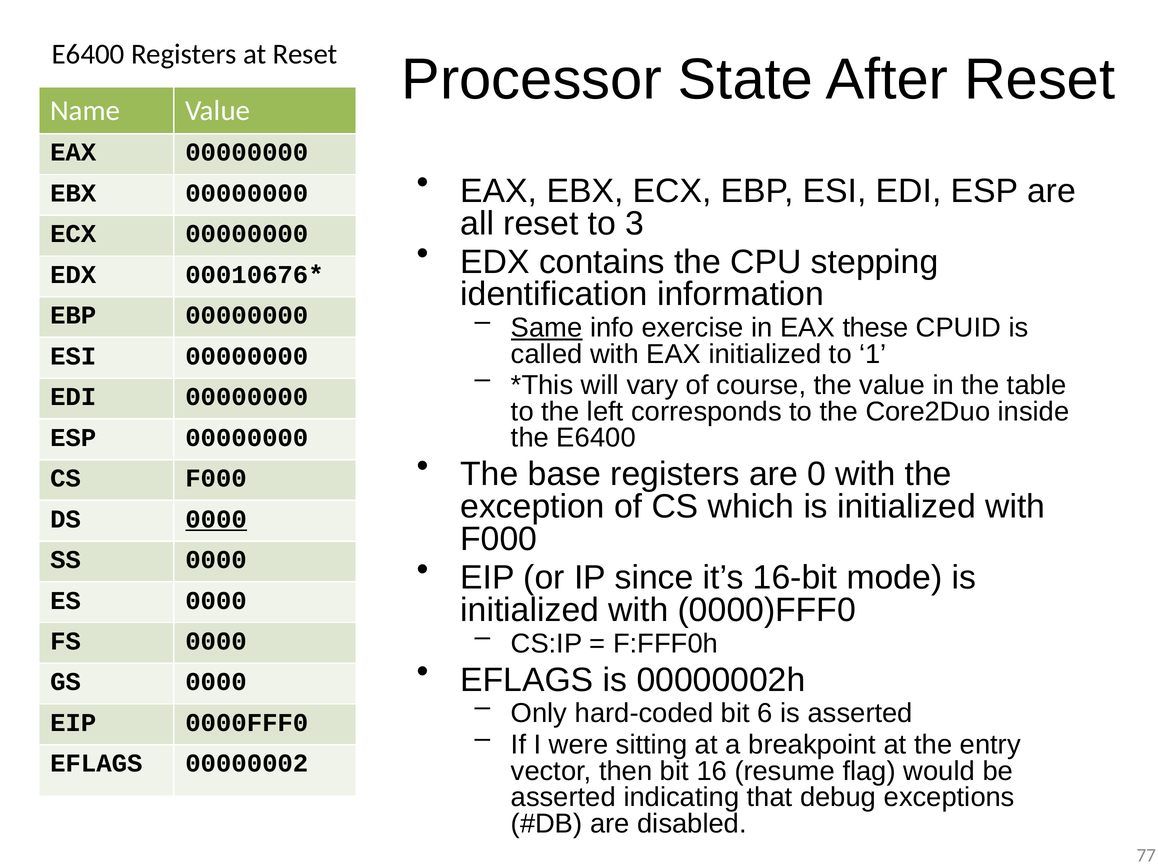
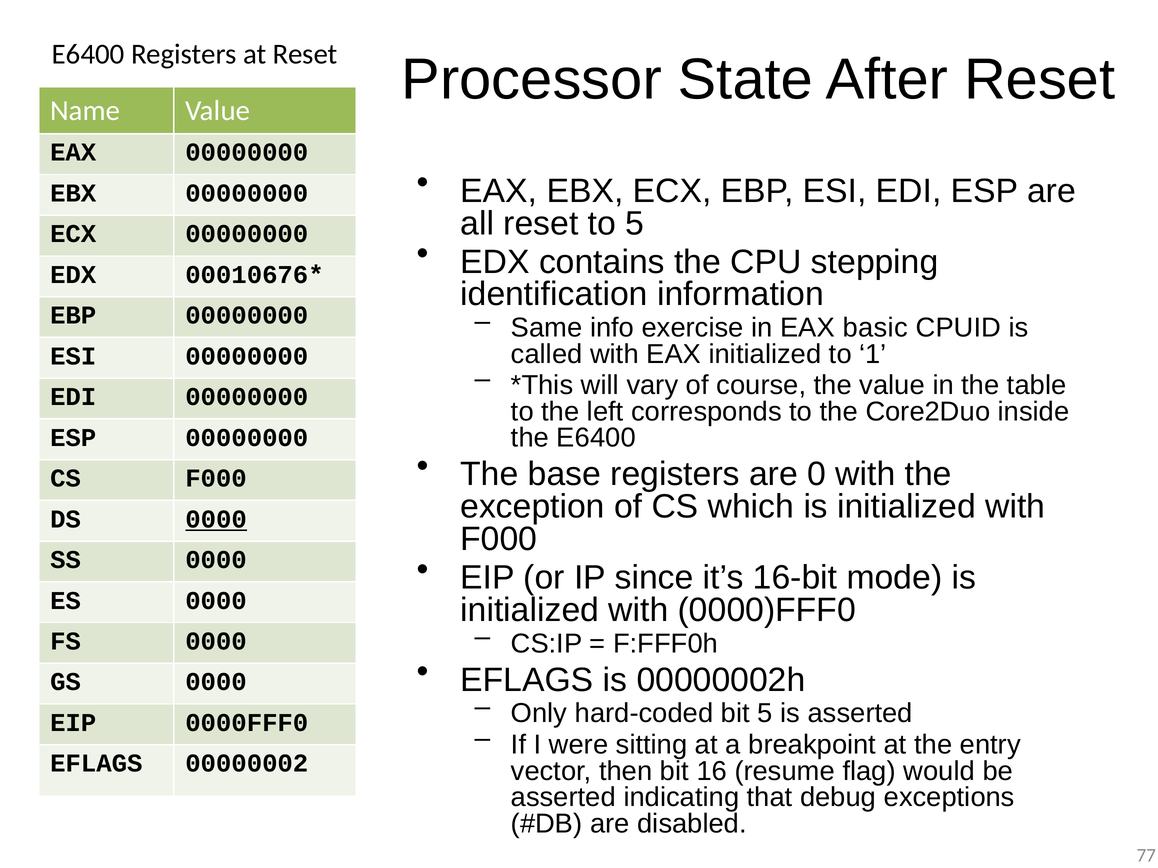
to 3: 3 -> 5
Same underline: present -> none
these: these -> basic
bit 6: 6 -> 5
